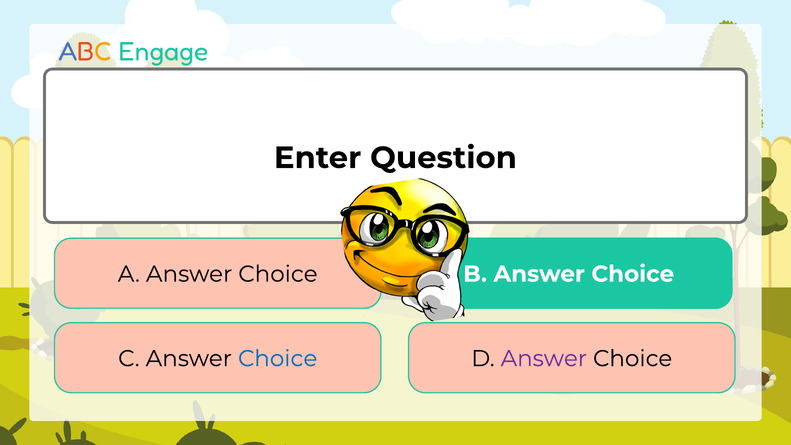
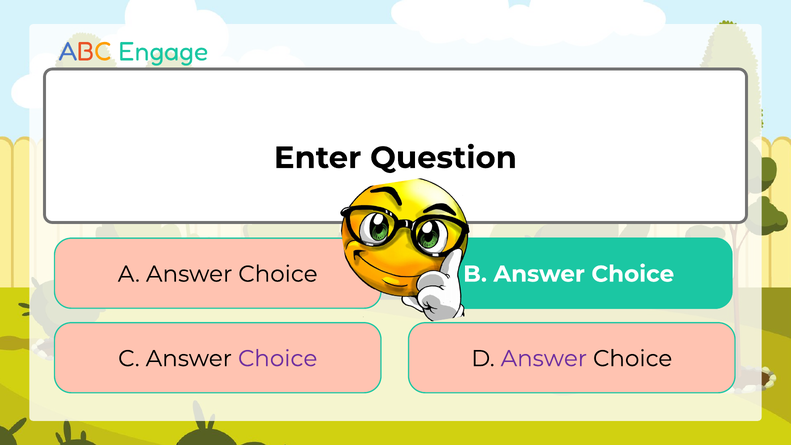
Choice at (278, 359) colour: blue -> purple
